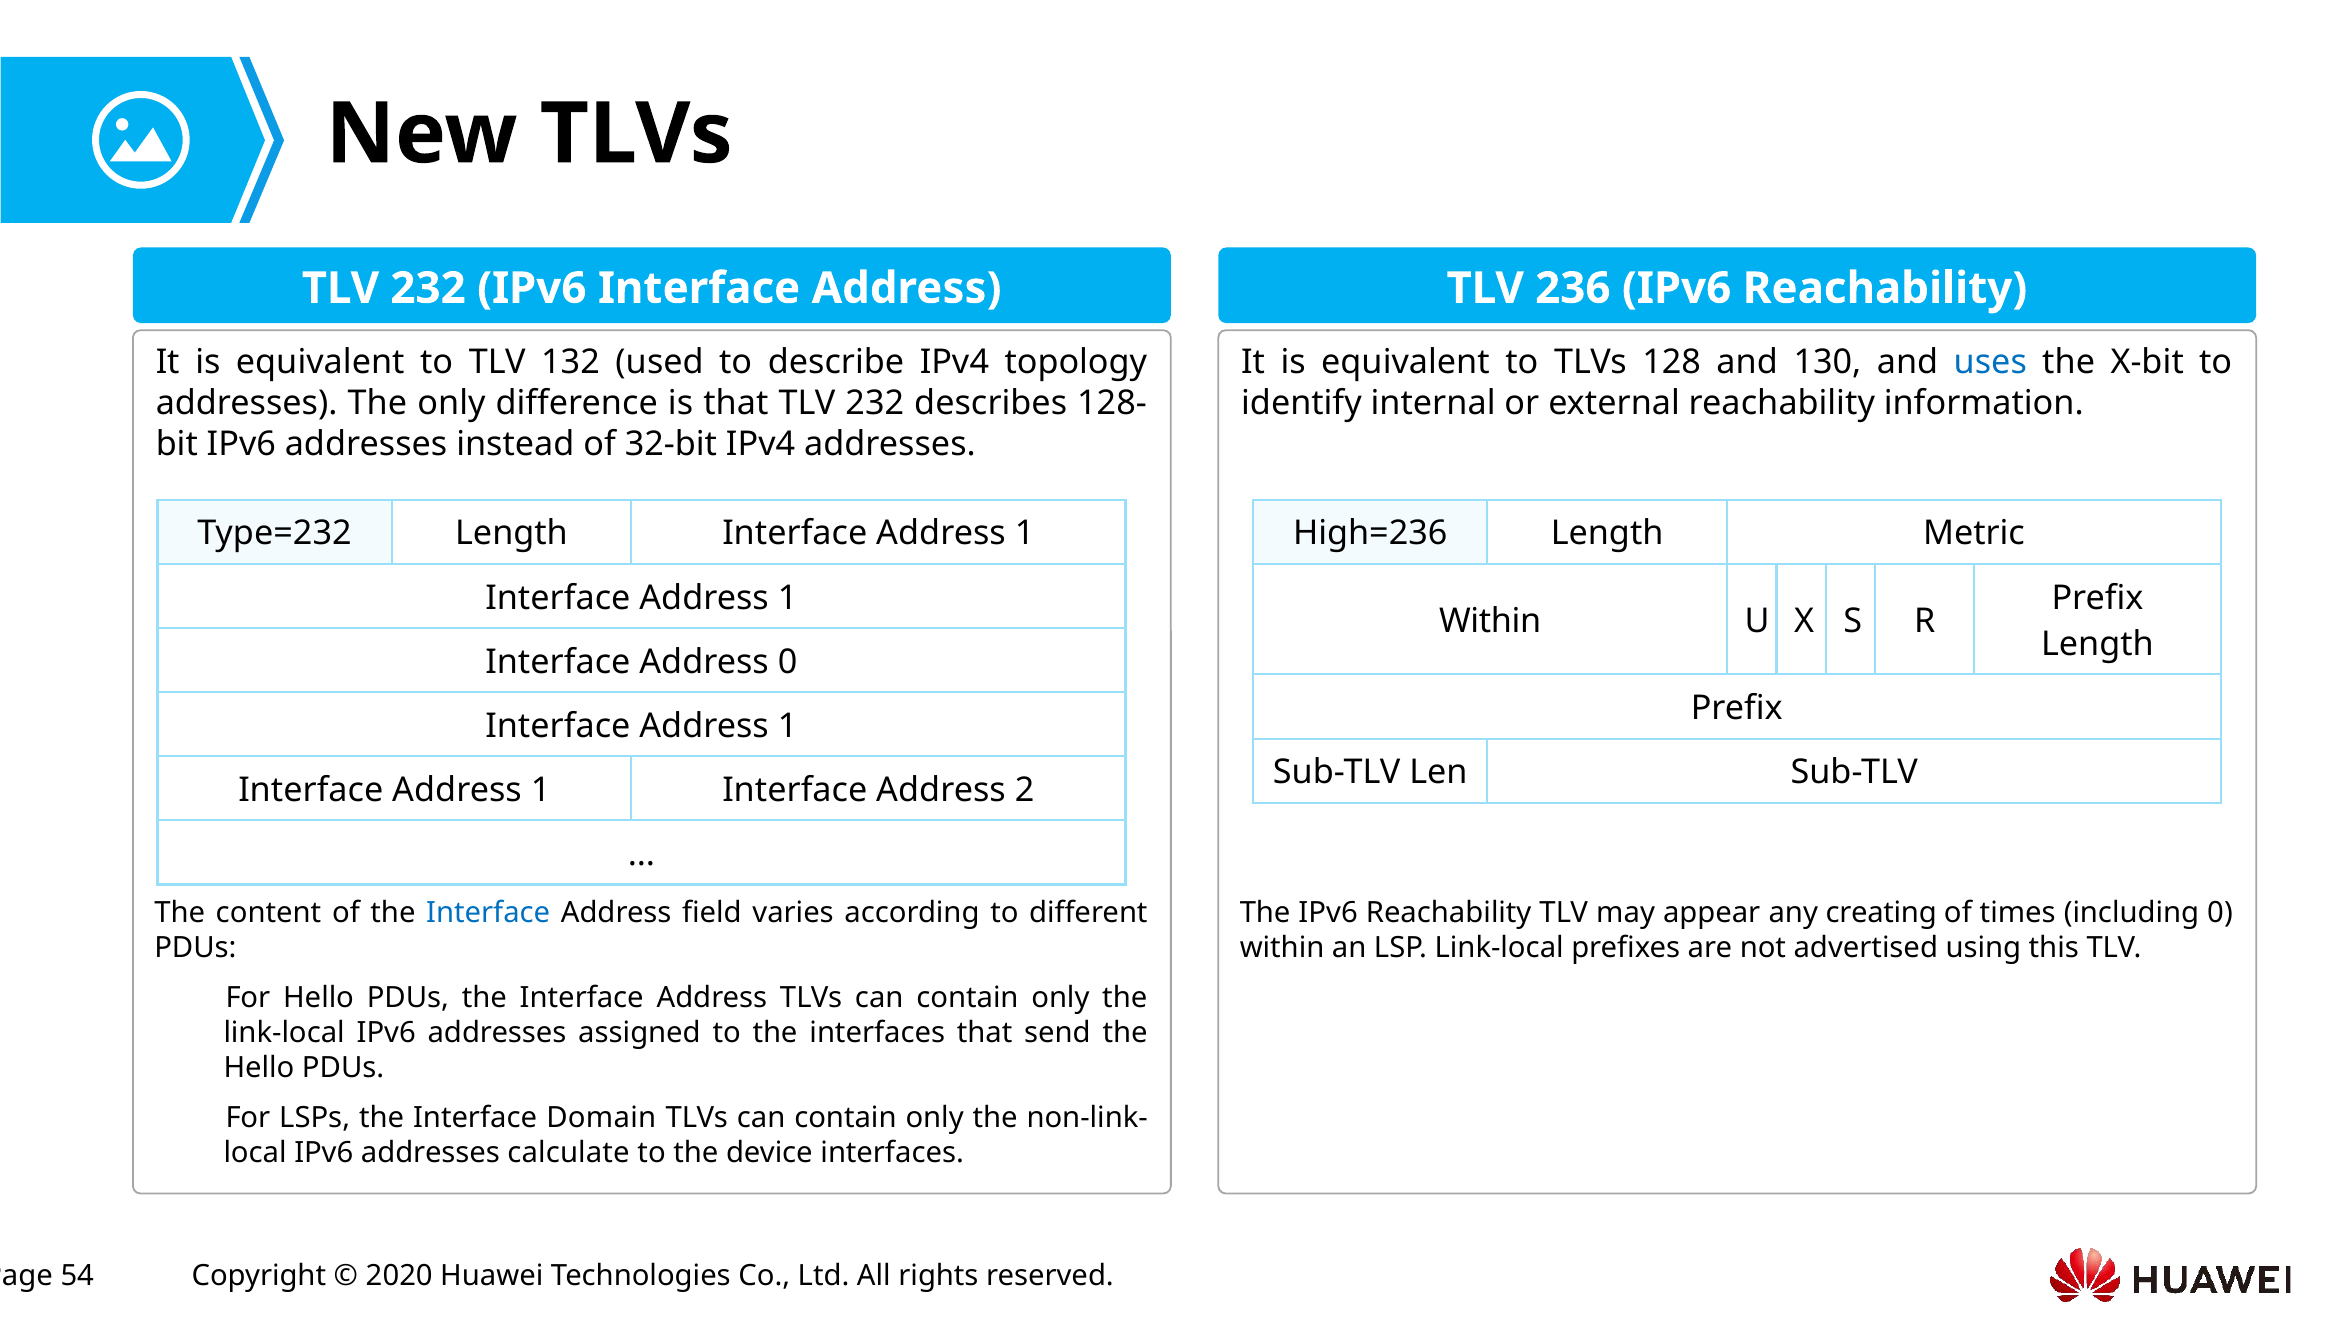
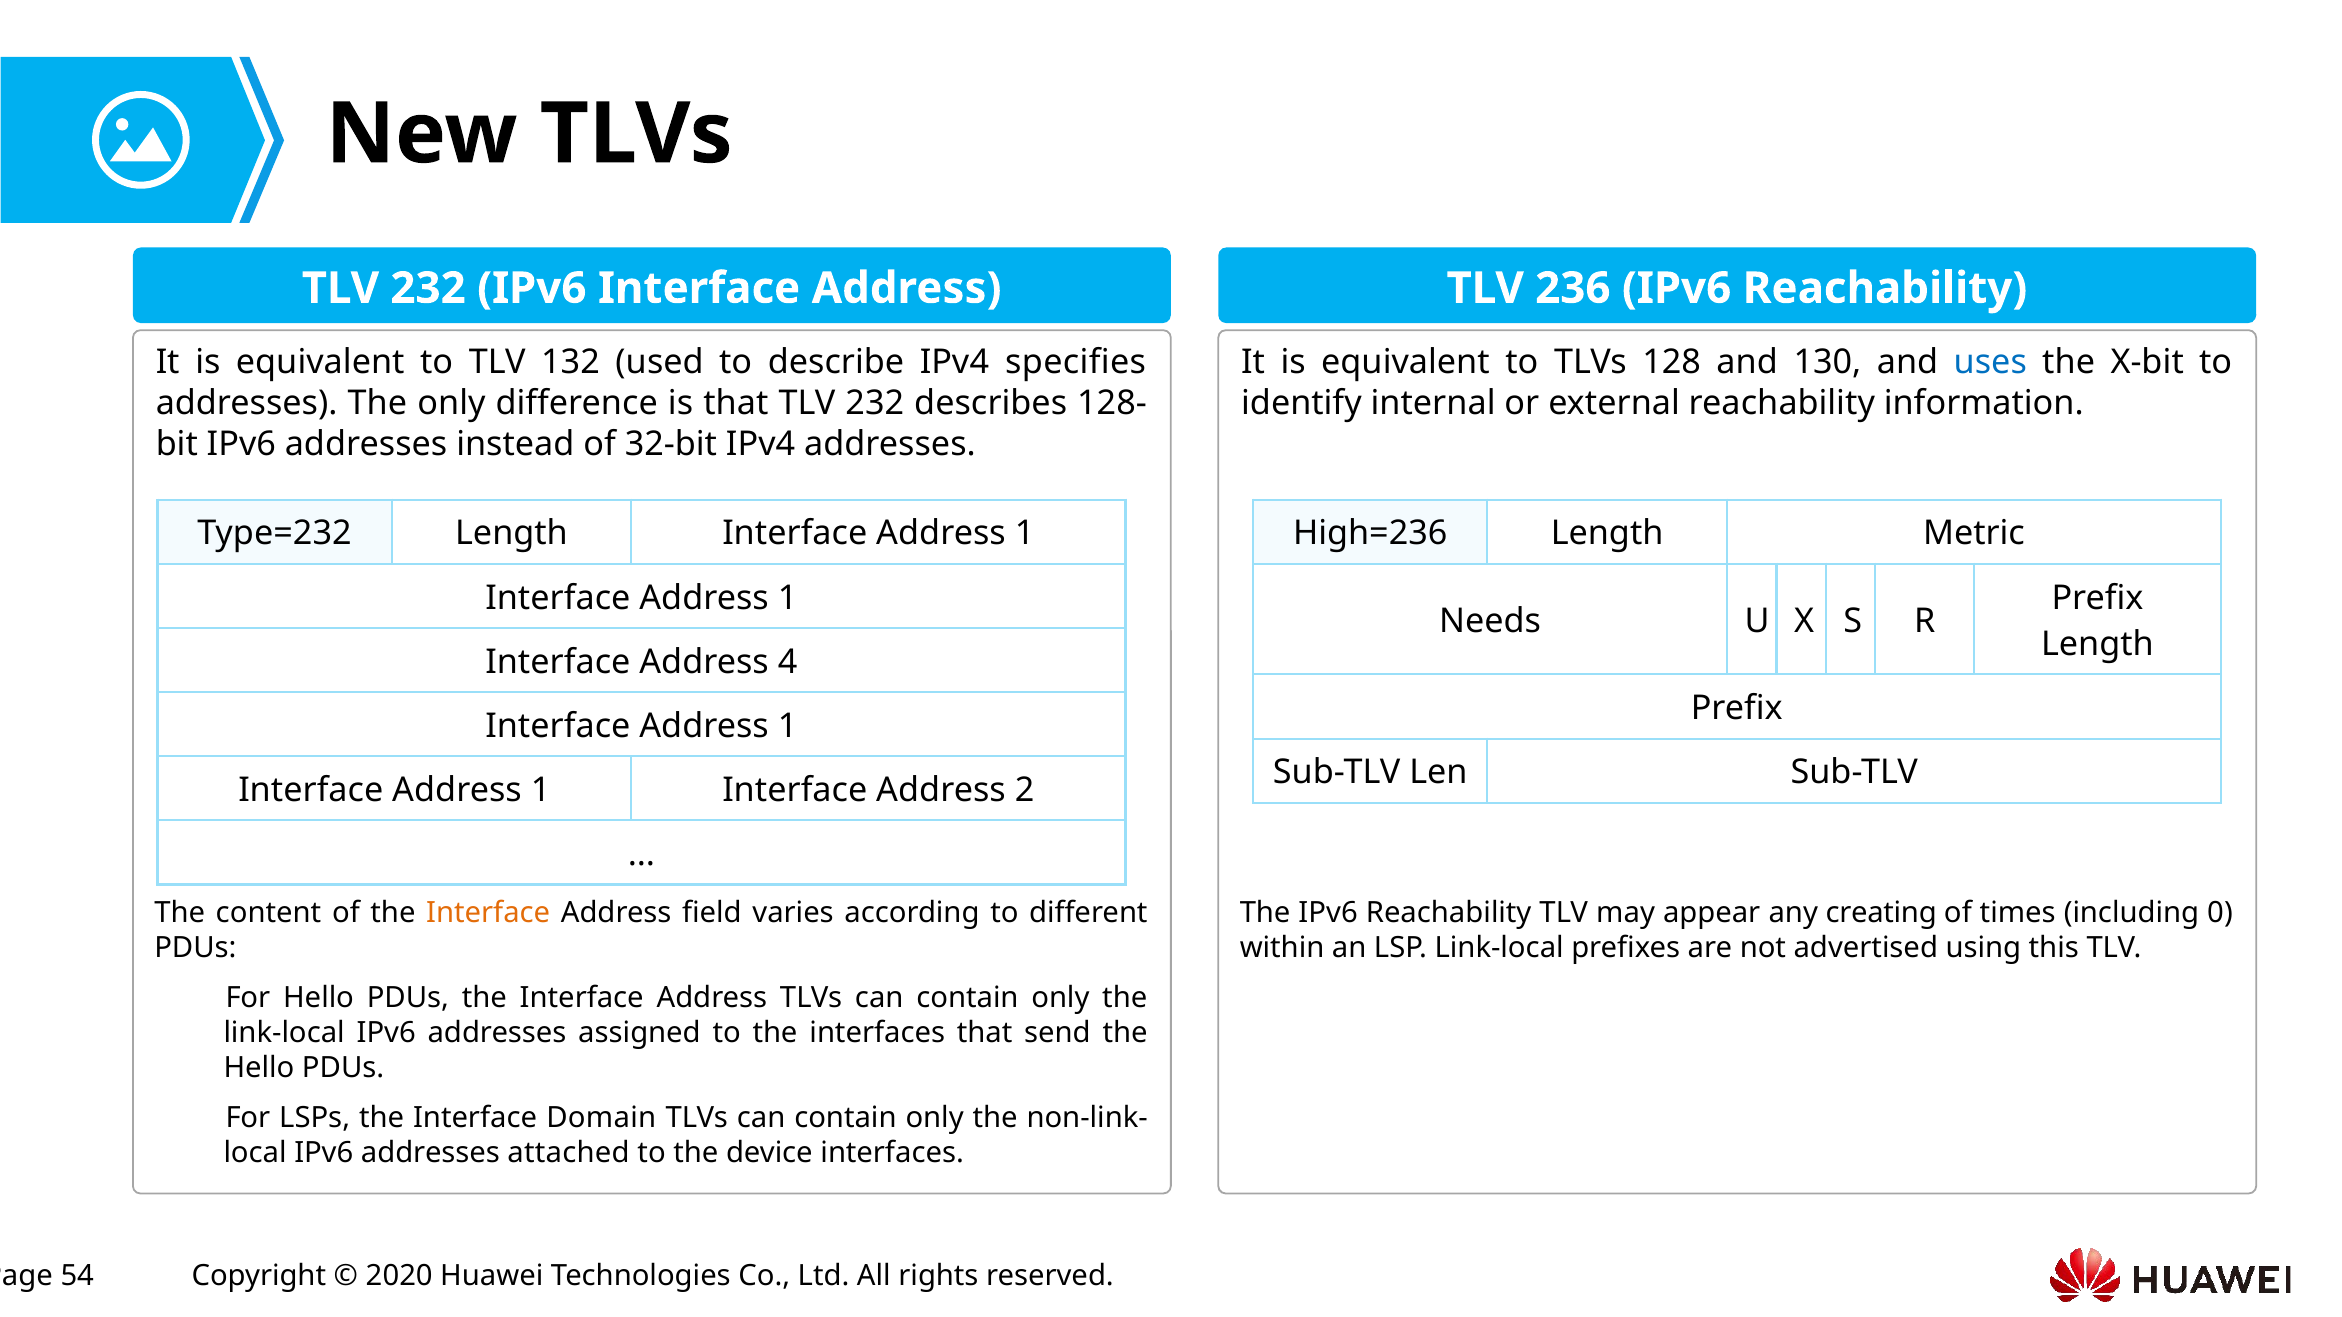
topology: topology -> specifies
Within at (1490, 621): Within -> Needs
Address 0: 0 -> 4
Interface at (488, 913) colour: blue -> orange
calculate: calculate -> attached
